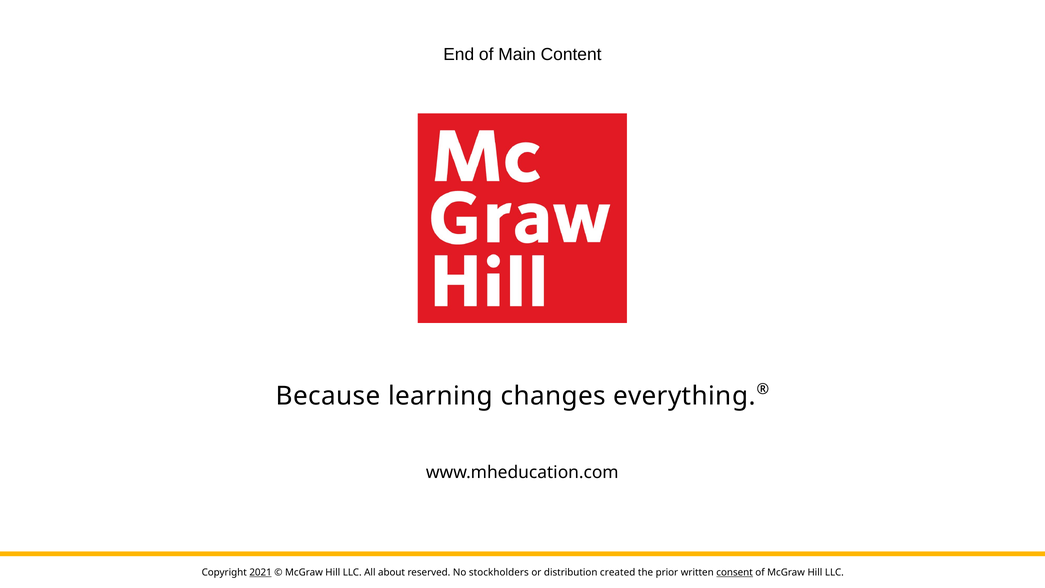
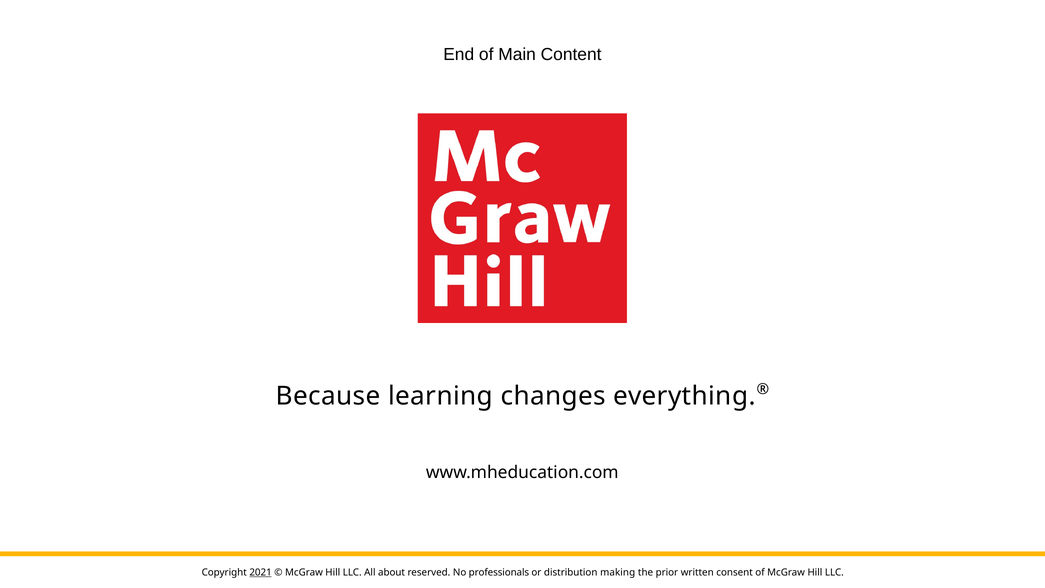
stockholders: stockholders -> professionals
created: created -> making
consent underline: present -> none
